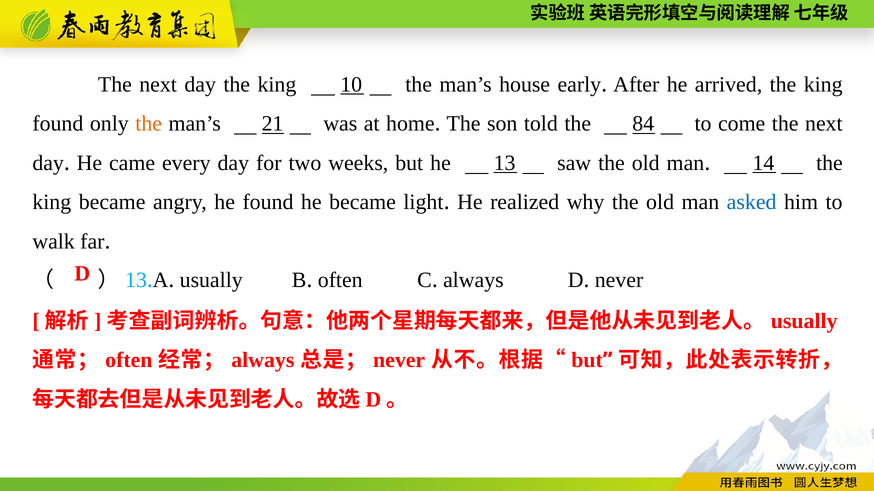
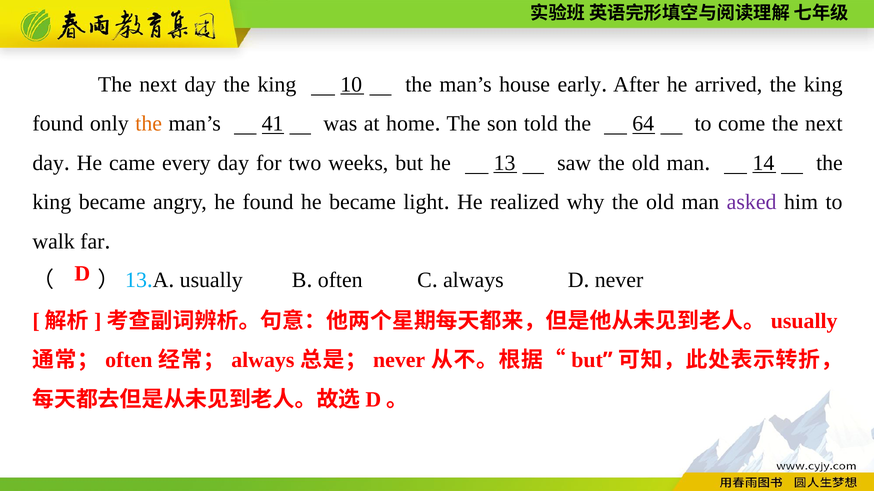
21: 21 -> 41
84: 84 -> 64
asked colour: blue -> purple
